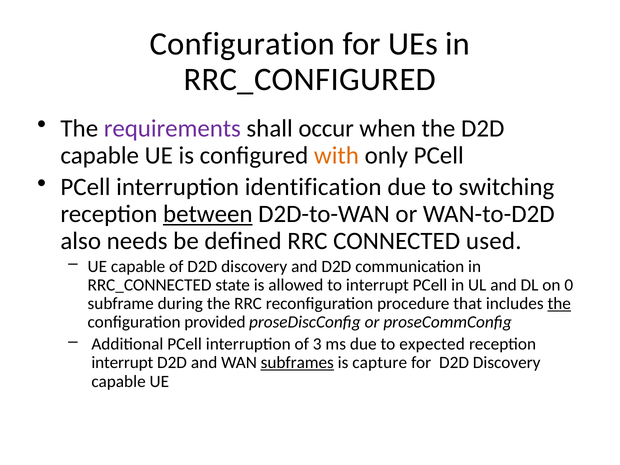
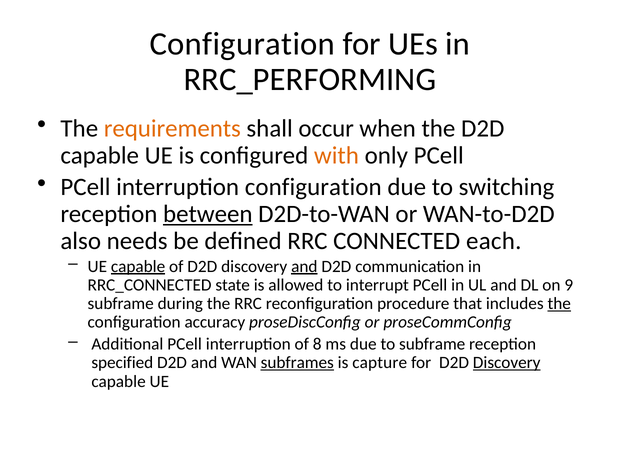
RRC_CONFIGURED: RRC_CONFIGURED -> RRC_PERFORMING
requirements colour: purple -> orange
interruption identification: identification -> configuration
used: used -> each
capable at (138, 266) underline: none -> present
and at (304, 266) underline: none -> present
0: 0 -> 9
provided: provided -> accuracy
3: 3 -> 8
to expected: expected -> subframe
interrupt at (122, 363): interrupt -> specified
Discovery at (507, 363) underline: none -> present
